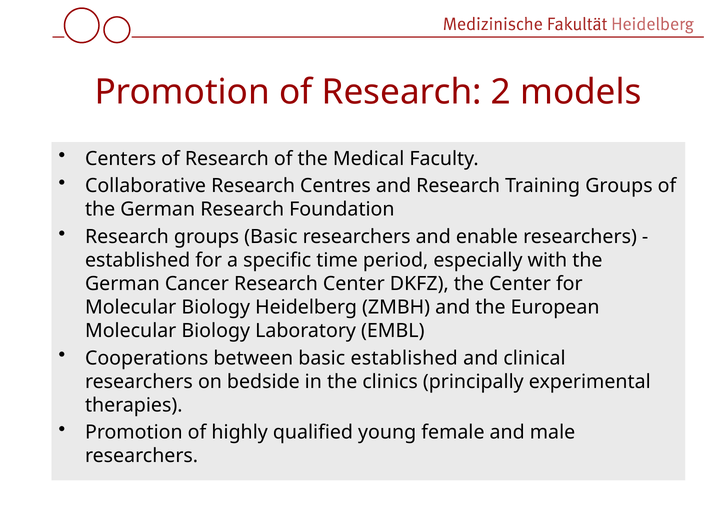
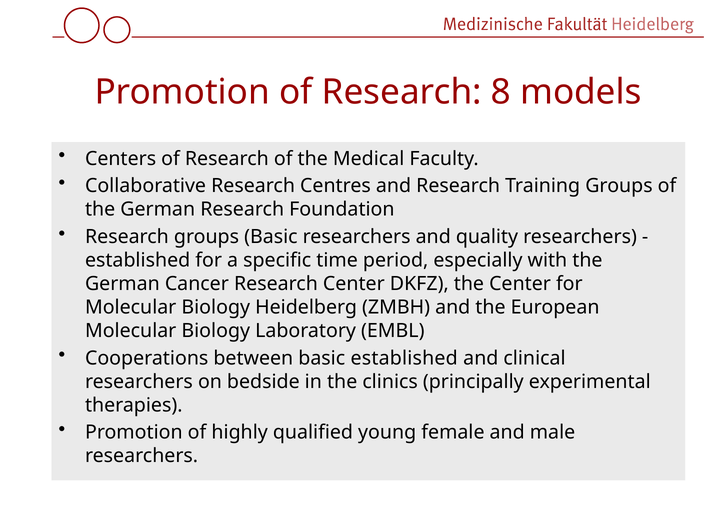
2: 2 -> 8
enable: enable -> quality
